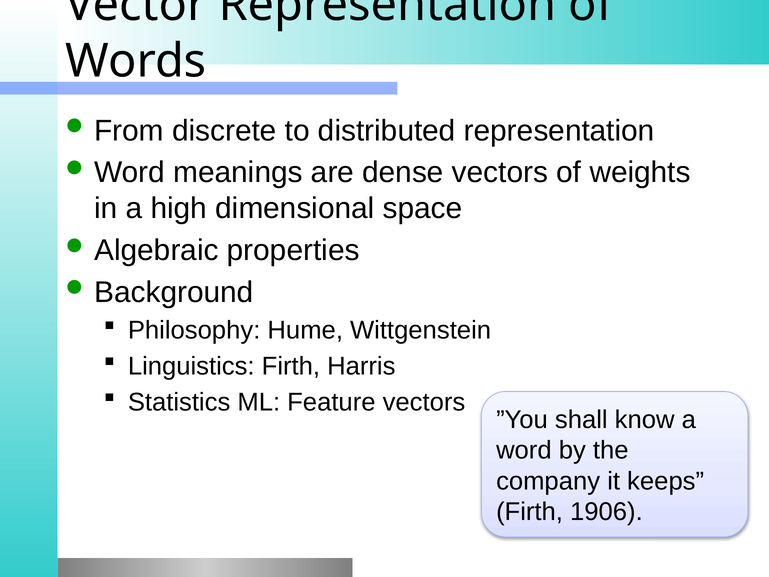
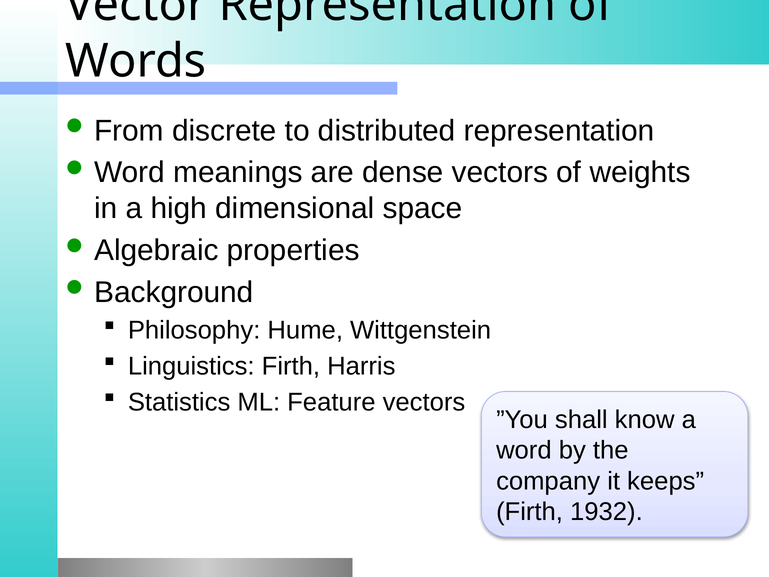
1906: 1906 -> 1932
